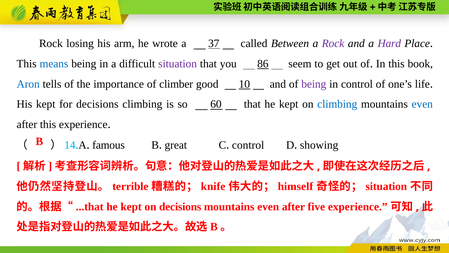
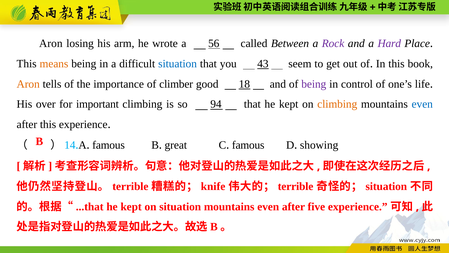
Rock at (51, 43): Rock -> Aron
37: 37 -> 56
means colour: blue -> orange
situation at (178, 64) colour: purple -> blue
86: 86 -> 43
Aron at (28, 84) colour: blue -> orange
10: 10 -> 18
His kept: kept -> over
for decisions: decisions -> important
60: 60 -> 94
climbing at (337, 104) colour: blue -> orange
control at (248, 145): control -> famous
himself at (295, 186): himself -> terrible
on decisions: decisions -> situation
